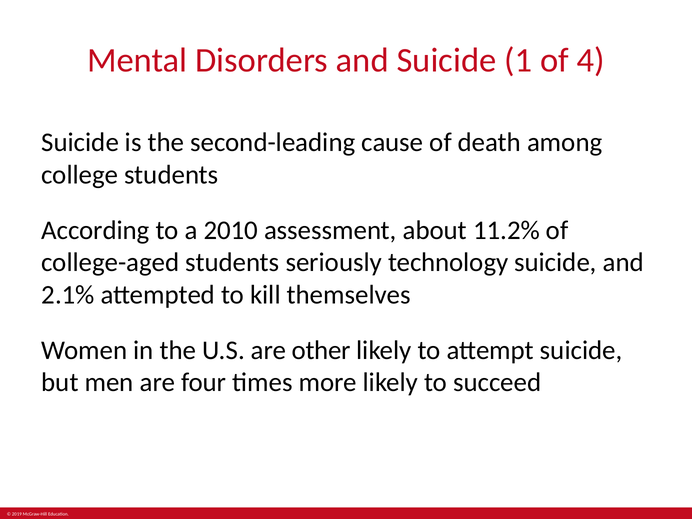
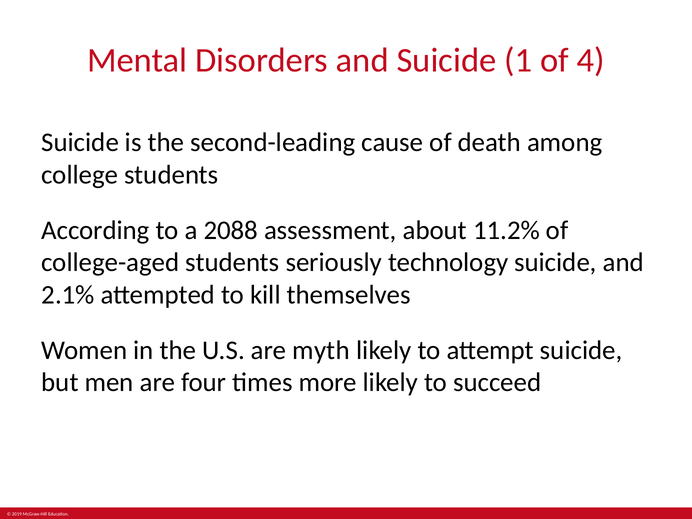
2010: 2010 -> 2088
other: other -> myth
